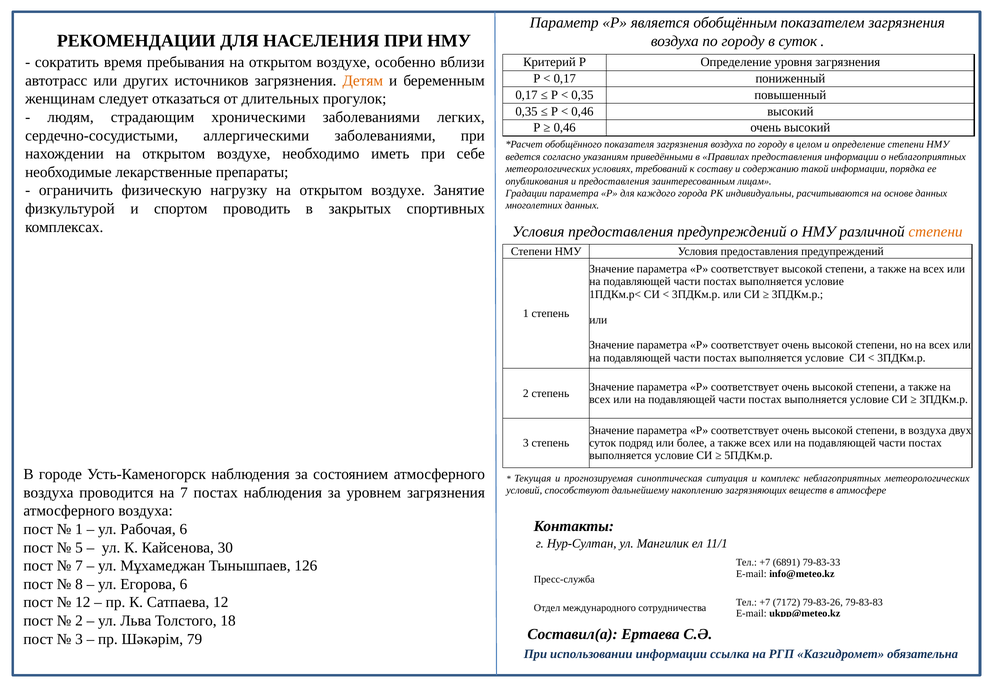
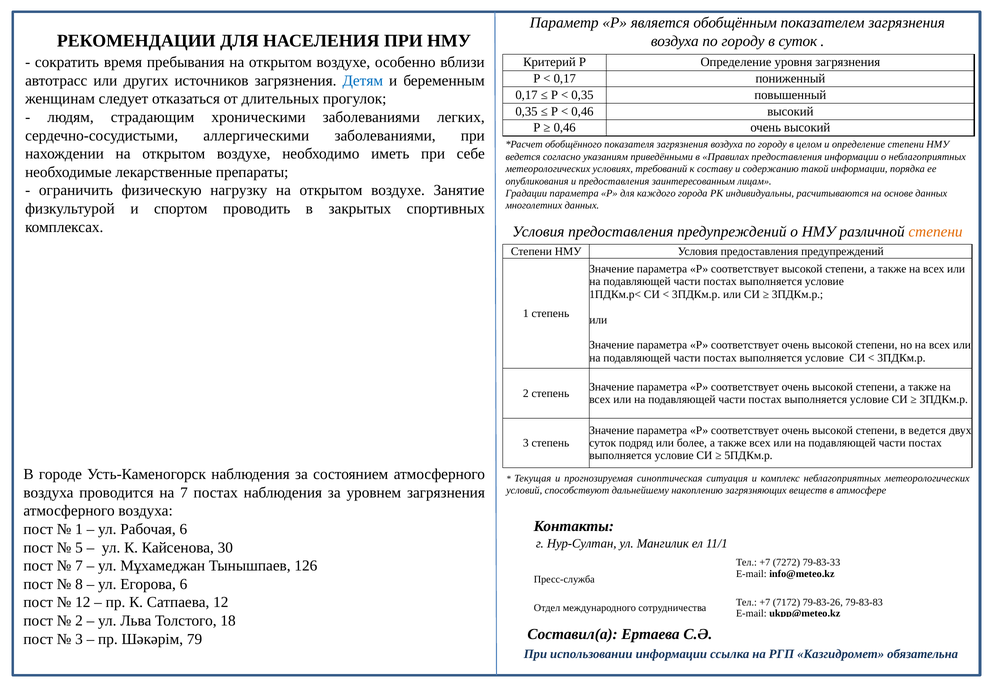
Детям colour: orange -> blue
в воздуха: воздуха -> ведется
6891: 6891 -> 7272
